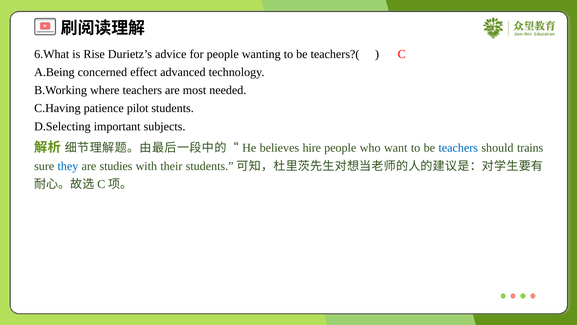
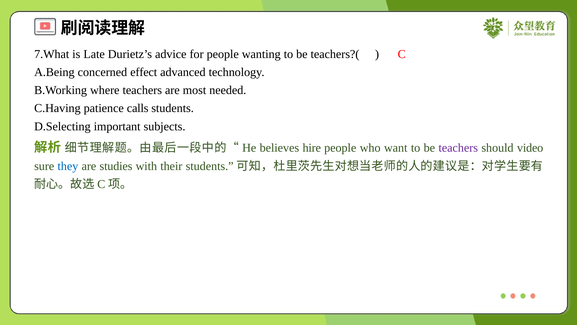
6.What: 6.What -> 7.What
Rise: Rise -> Late
pilot: pilot -> calls
teachers at (458, 148) colour: blue -> purple
trains: trains -> video
